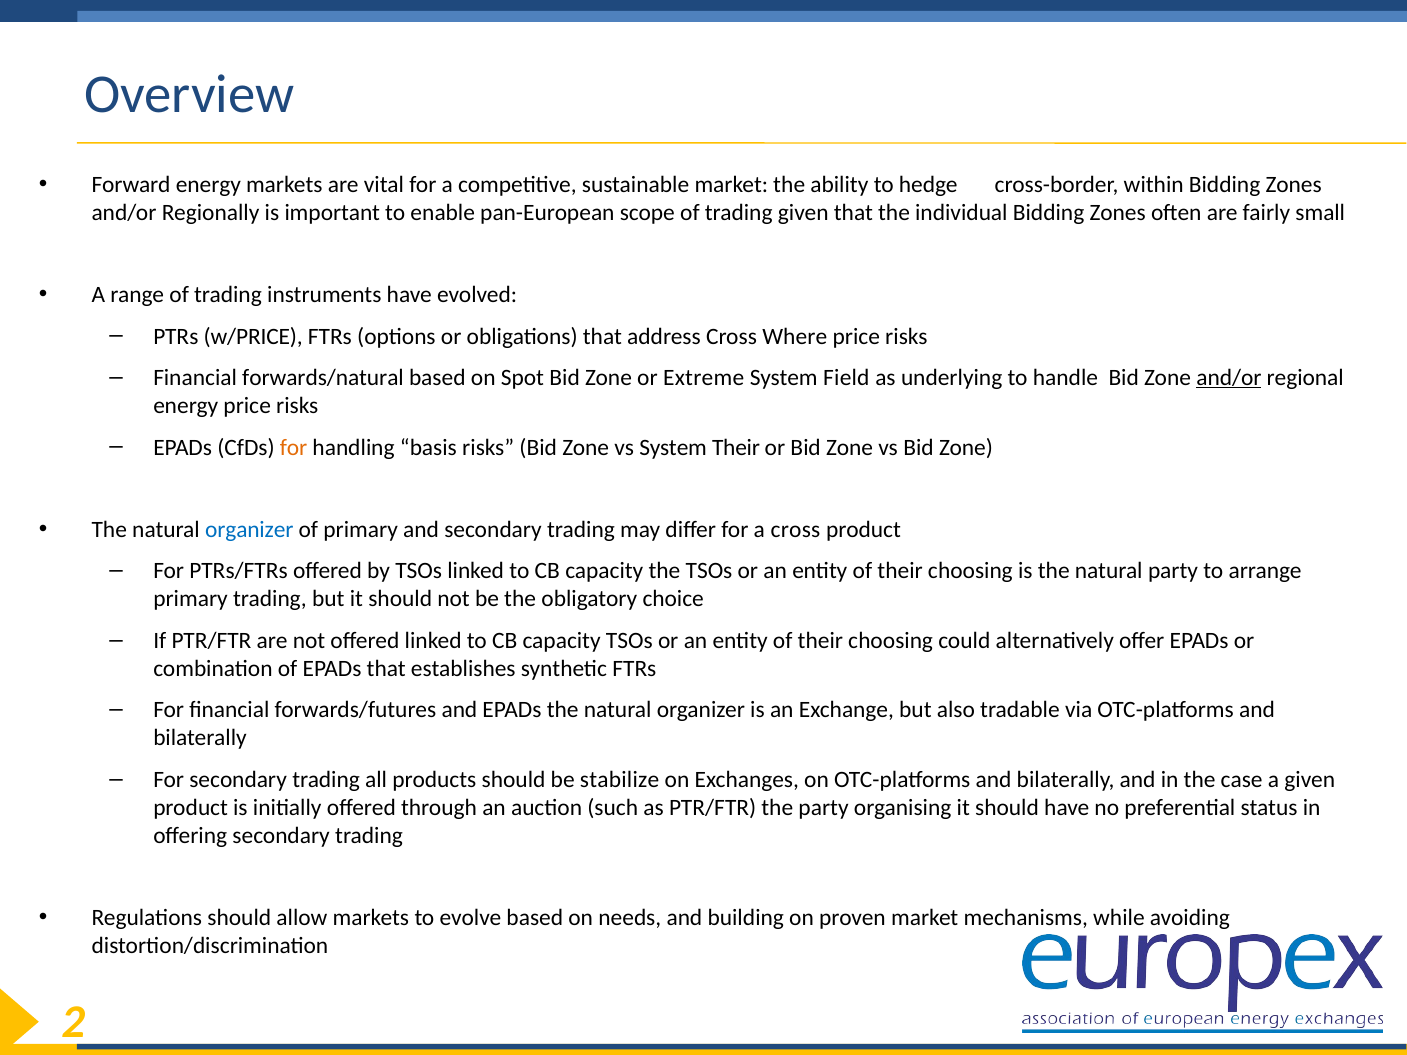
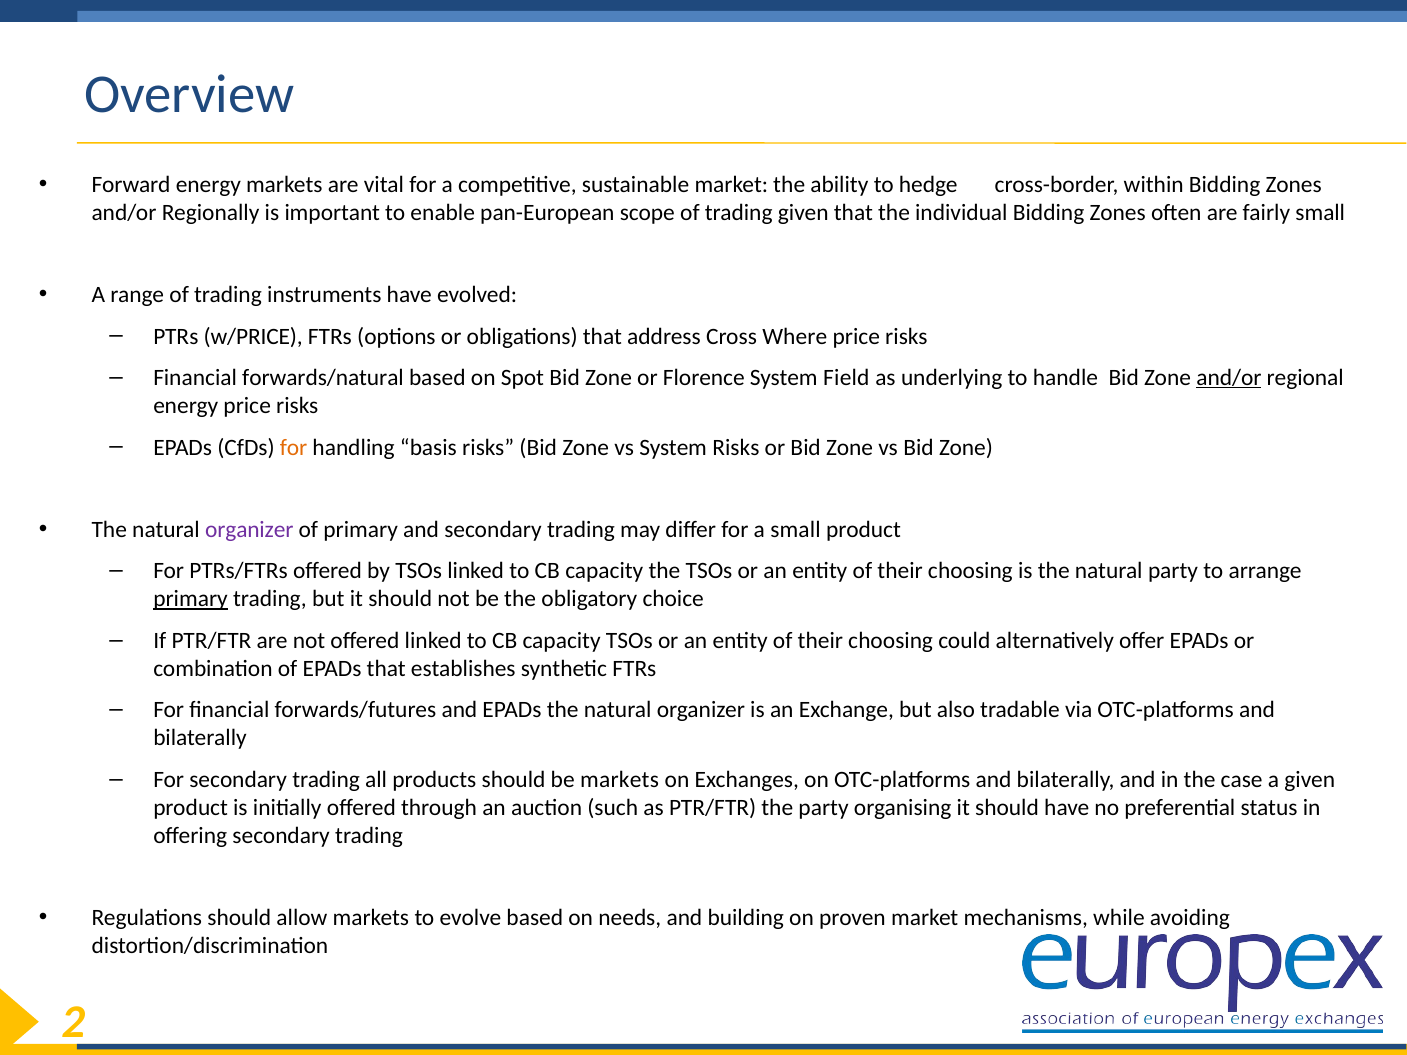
Extreme: Extreme -> Florence
System Their: Their -> Risks
organizer at (249, 529) colour: blue -> purple
a cross: cross -> small
primary at (191, 599) underline: none -> present
be stabilize: stabilize -> markets
